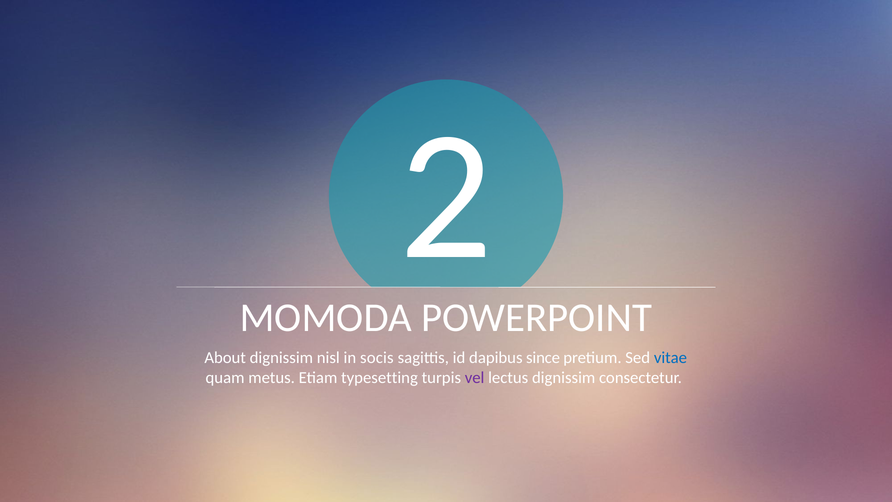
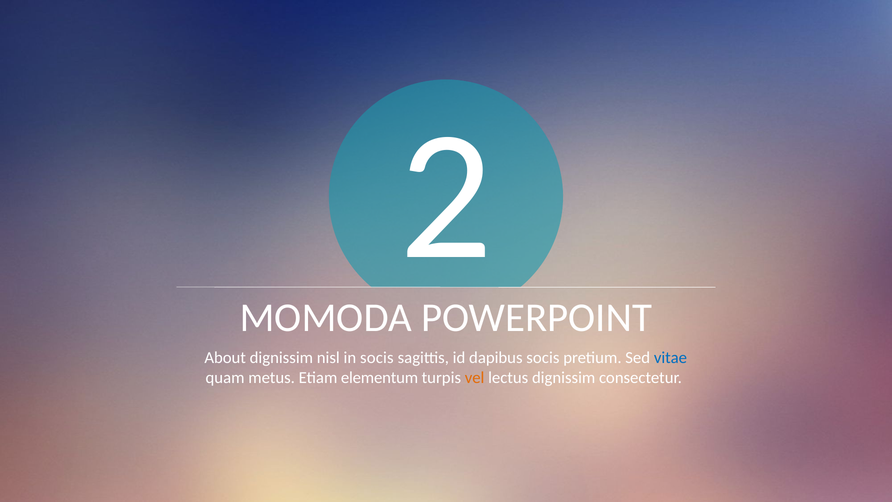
dapibus since: since -> socis
typesetting: typesetting -> elementum
vel colour: purple -> orange
